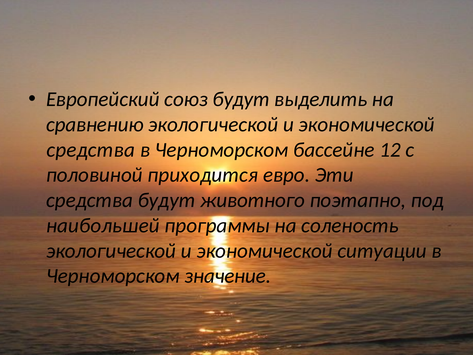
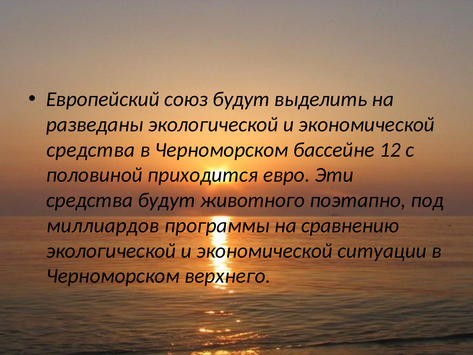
сравнению: сравнению -> разведаны
наибольшей: наибольшей -> миллиардов
соленость: соленость -> сравнению
значение: значение -> верхнего
